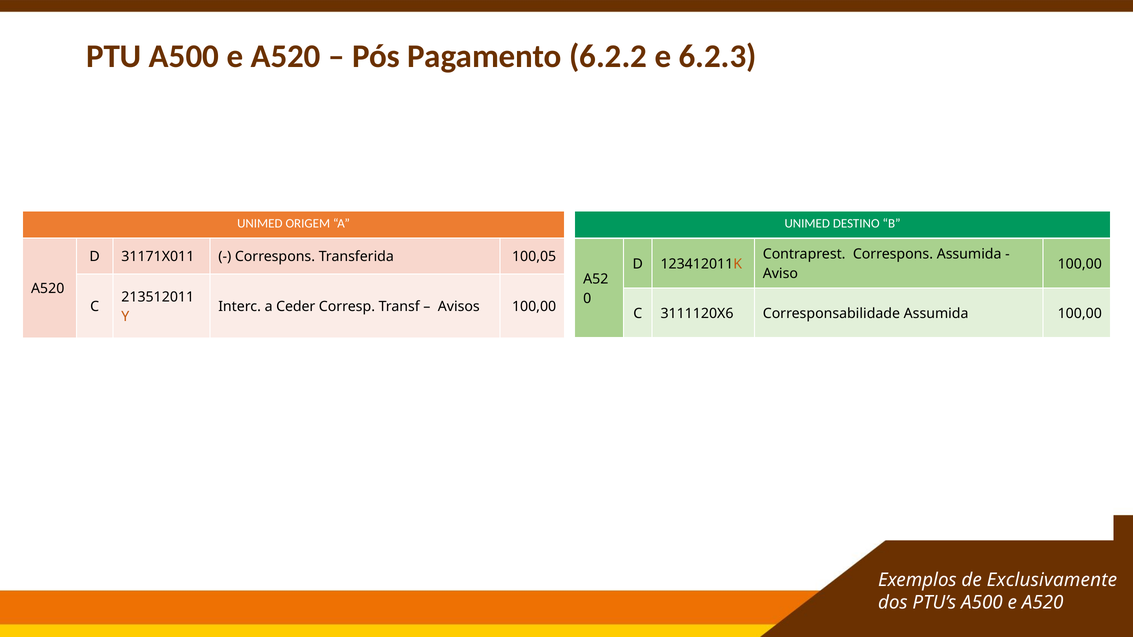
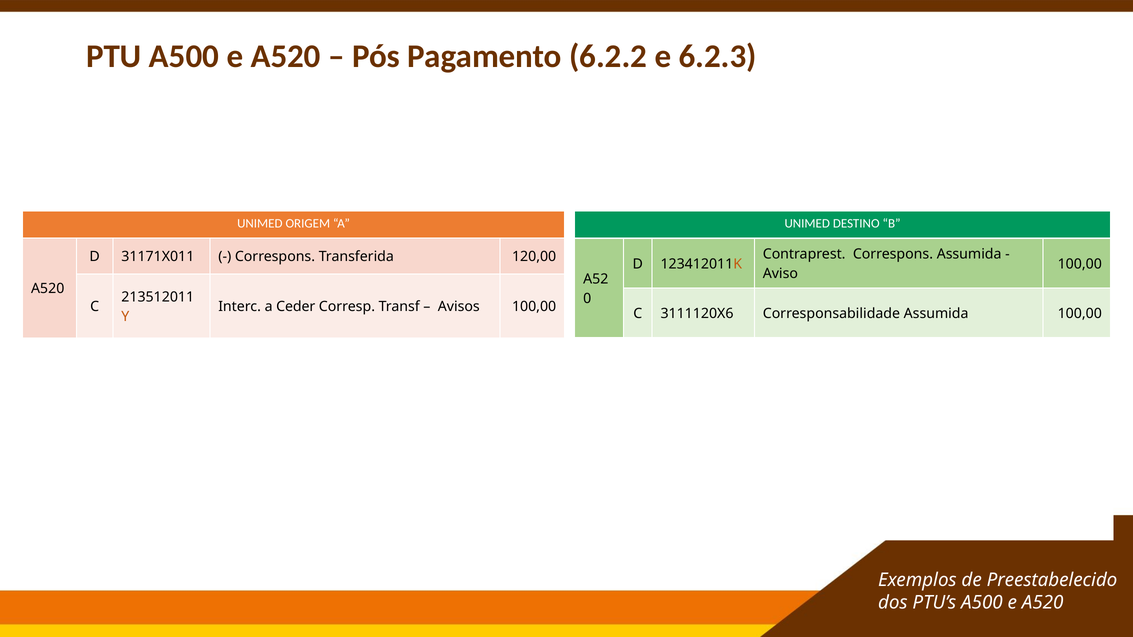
100,05: 100,05 -> 120,00
Exclusivamente: Exclusivamente -> Preestabelecido
